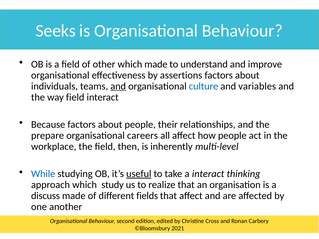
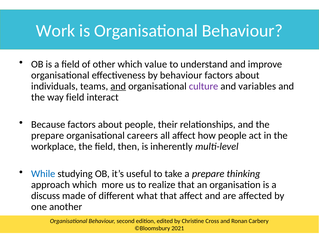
Seeks: Seeks -> Work
which made: made -> value
by assertions: assertions -> behaviour
culture colour: blue -> purple
useful underline: present -> none
a interact: interact -> prepare
study: study -> more
fields: fields -> what
